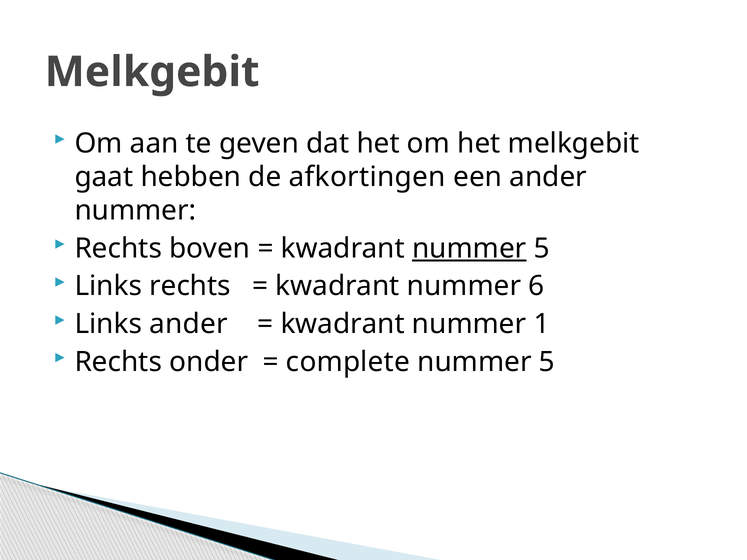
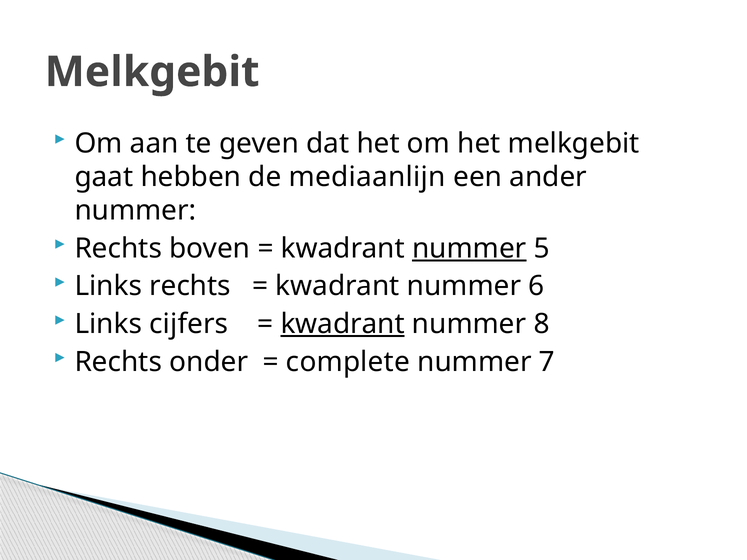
afkortingen: afkortingen -> mediaanlijn
Links ander: ander -> cijfers
kwadrant at (343, 324) underline: none -> present
1: 1 -> 8
5 at (547, 362): 5 -> 7
